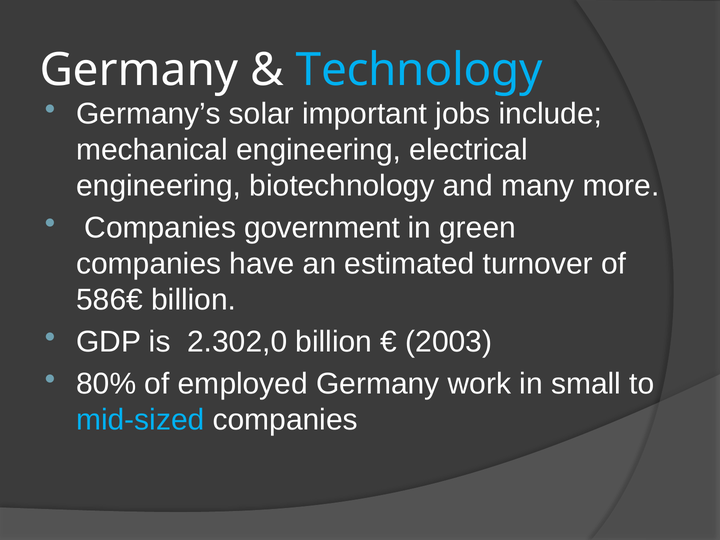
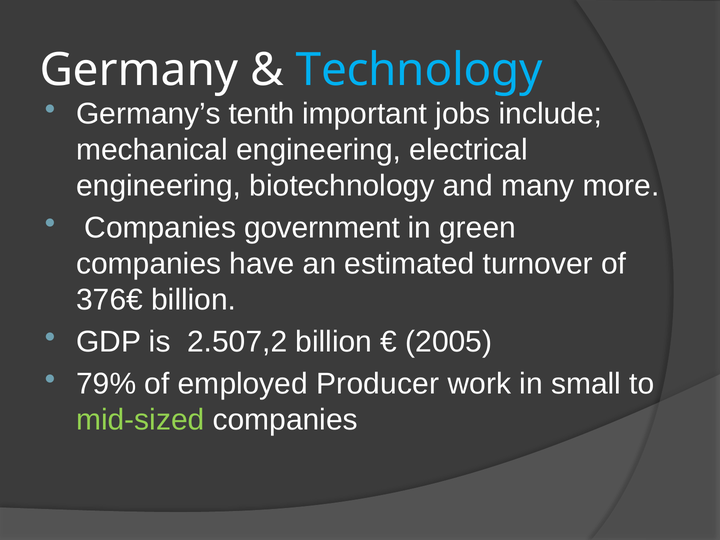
solar: solar -> tenth
586€: 586€ -> 376€
2.302,0: 2.302,0 -> 2.507,2
2003: 2003 -> 2005
80%: 80% -> 79%
employed Germany: Germany -> Producer
mid-sized colour: light blue -> light green
